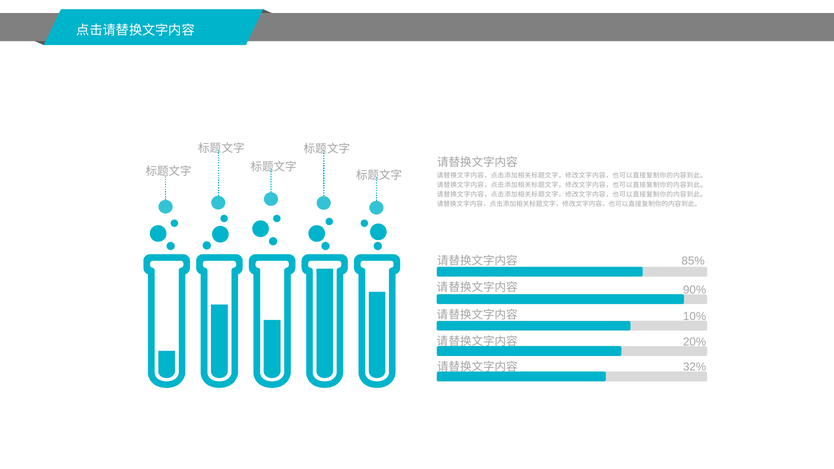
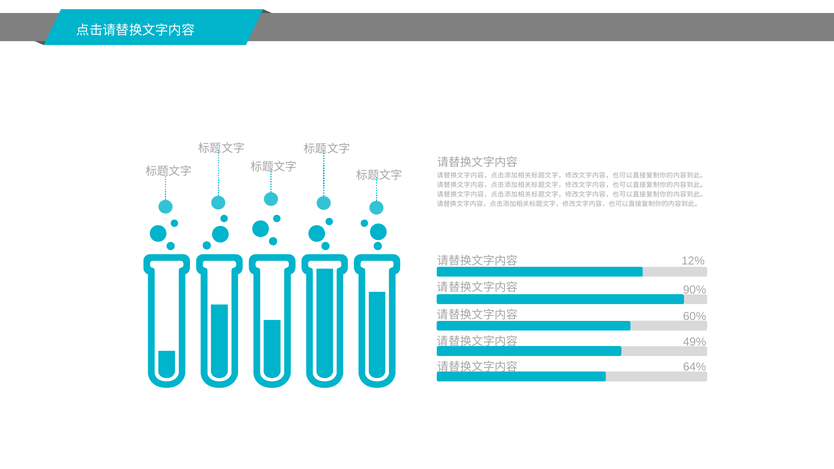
85%: 85% -> 12%
10%: 10% -> 60%
20%: 20% -> 49%
32%: 32% -> 64%
